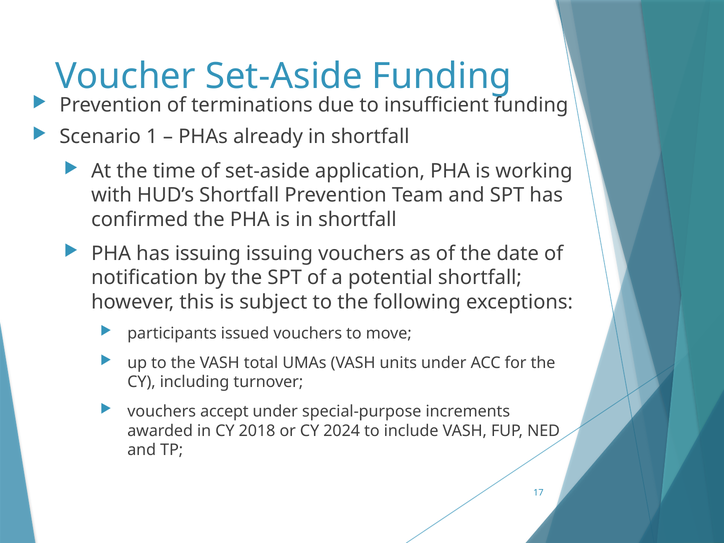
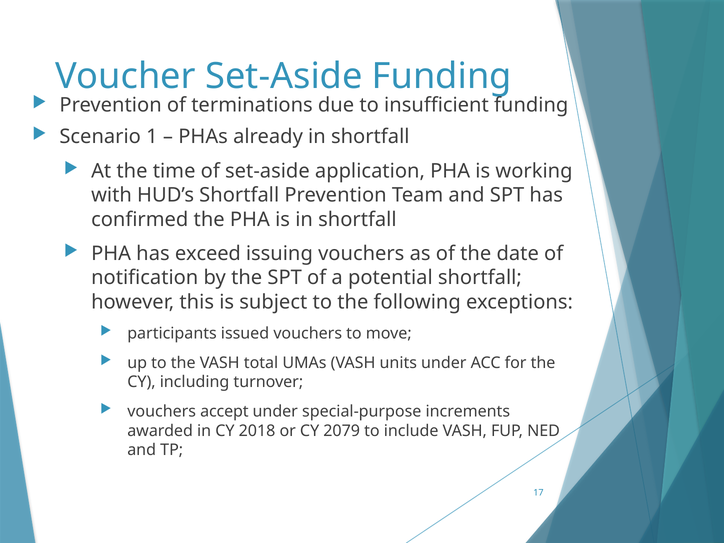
has issuing: issuing -> exceed
2024: 2024 -> 2079
